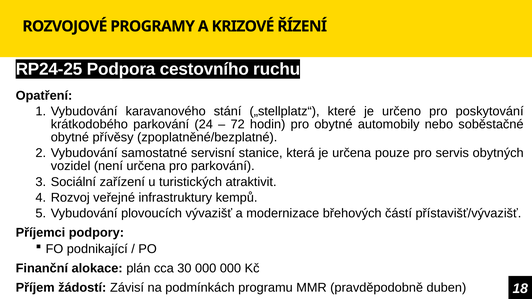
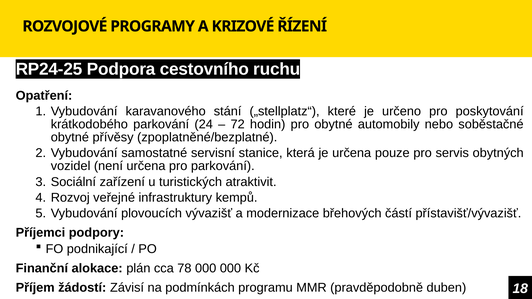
30: 30 -> 78
